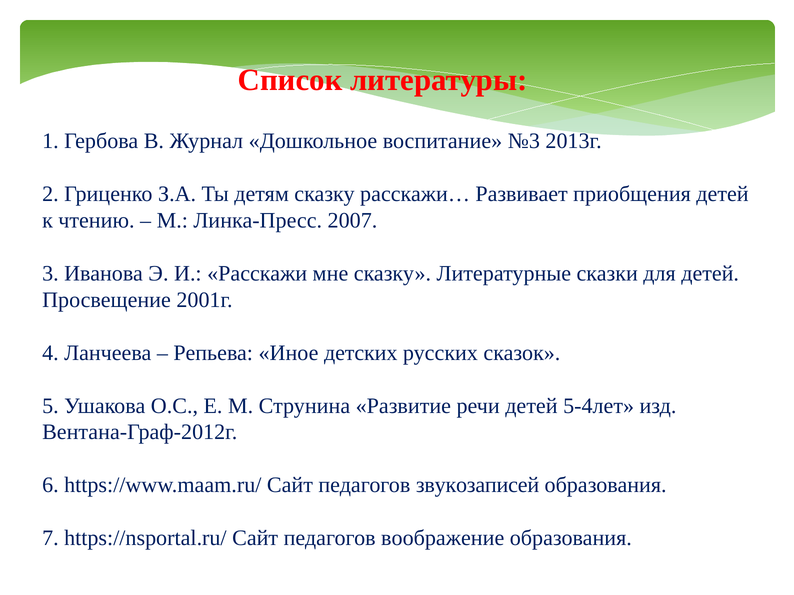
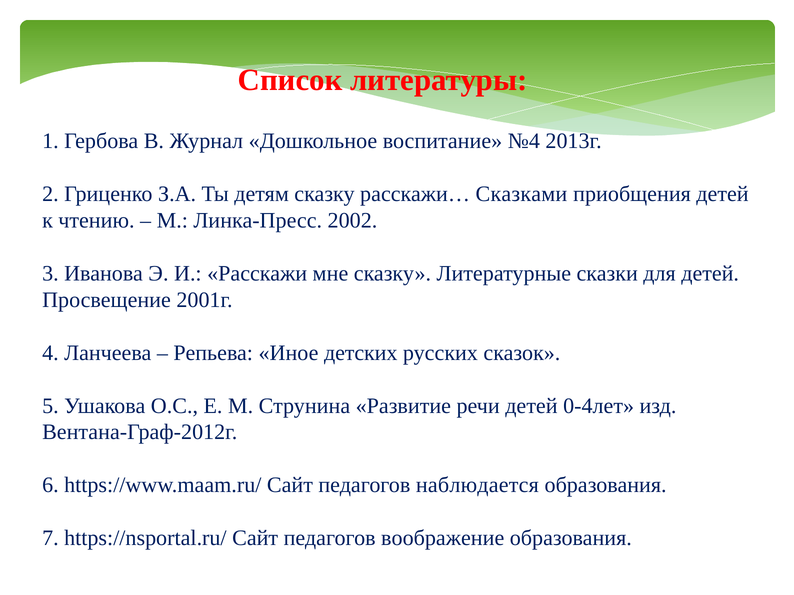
№3: №3 -> №4
Развивает: Развивает -> Сказками
2007: 2007 -> 2002
5-4лет: 5-4лет -> 0-4лет
звукозаписей: звукозаписей -> наблюдается
